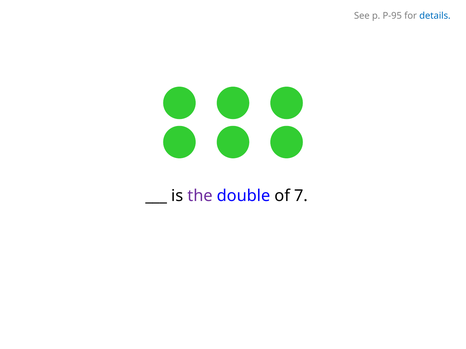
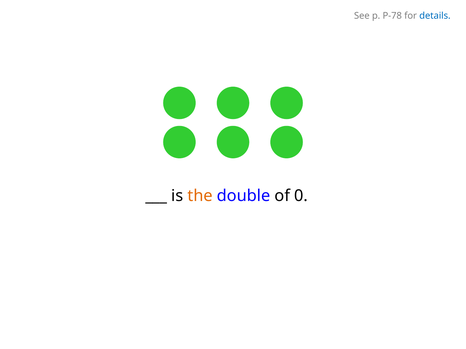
P-95: P-95 -> P-78
the colour: purple -> orange
7: 7 -> 0
